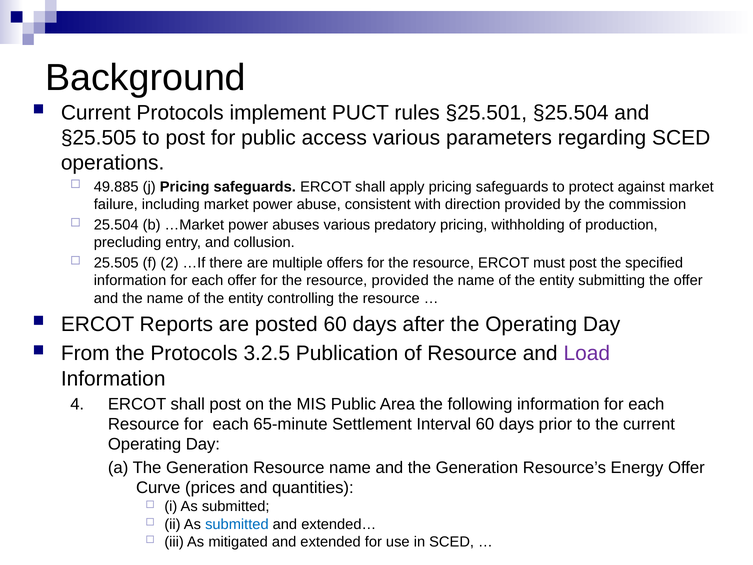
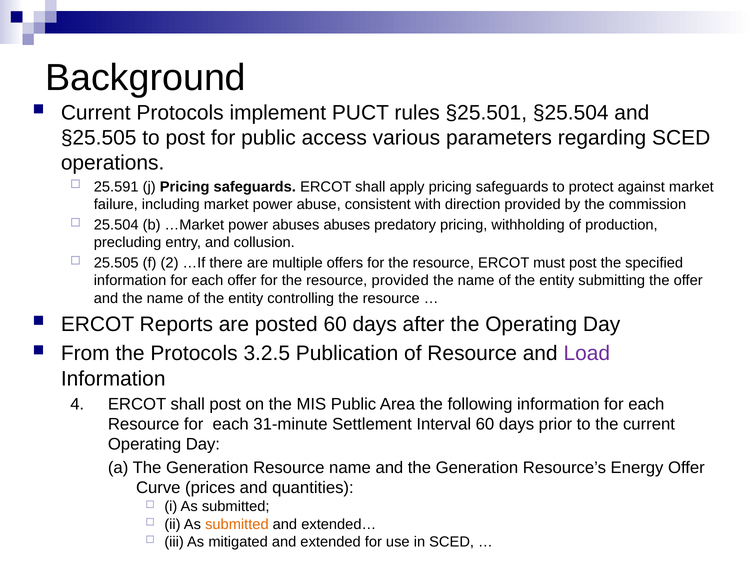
49.885: 49.885 -> 25.591
abuses various: various -> abuses
65-minute: 65-minute -> 31-minute
submitted at (237, 524) colour: blue -> orange
